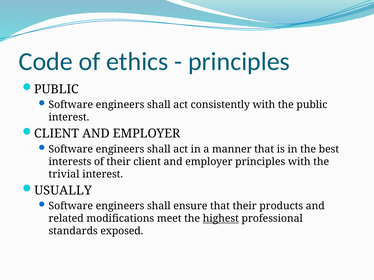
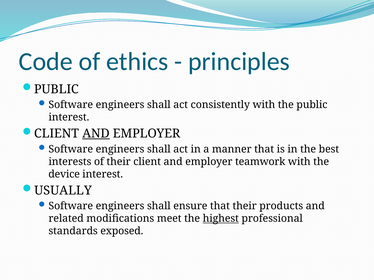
AND at (96, 134) underline: none -> present
employer principles: principles -> teamwork
trivial: trivial -> device
